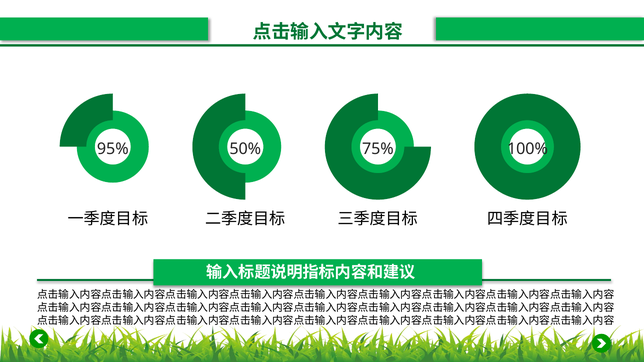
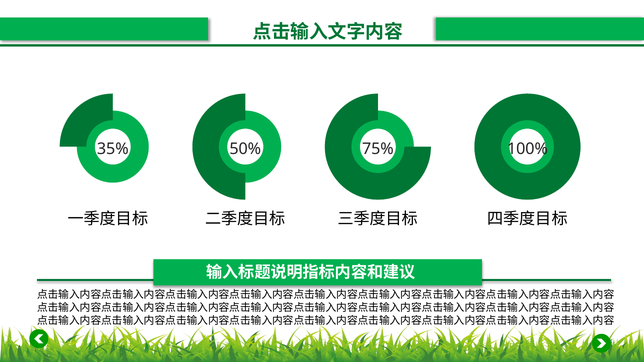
95%: 95% -> 35%
